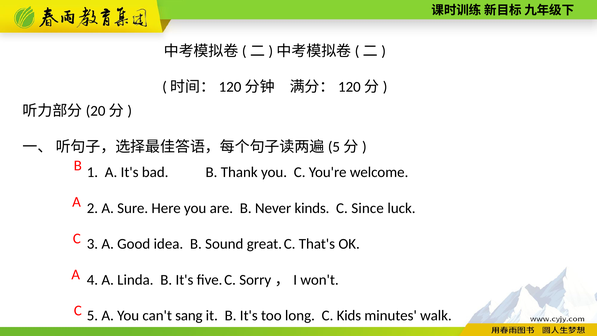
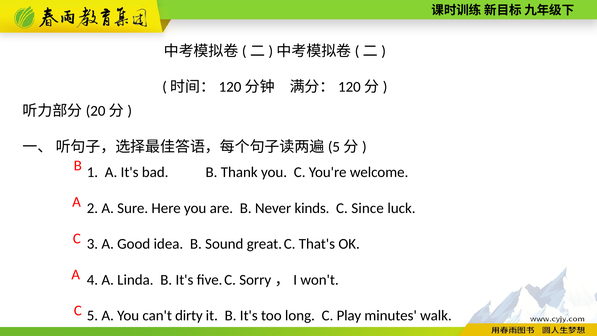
sang: sang -> dirty
Kids: Kids -> Play
